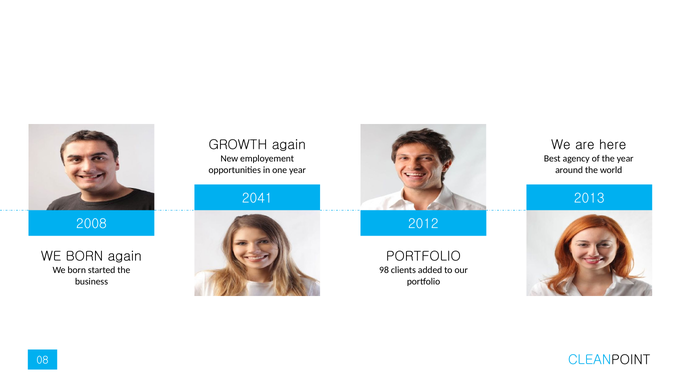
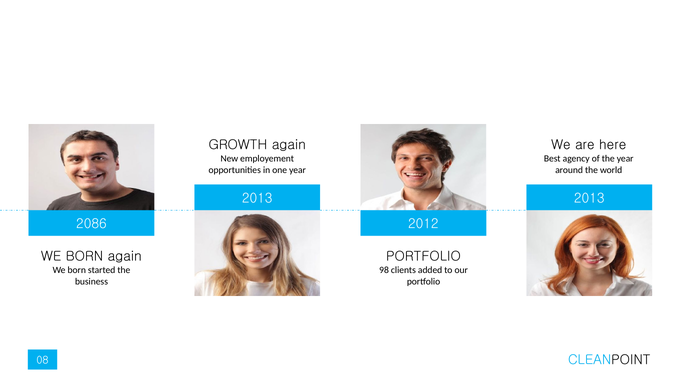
2041 at (257, 198): 2041 -> 2013
2008: 2008 -> 2086
